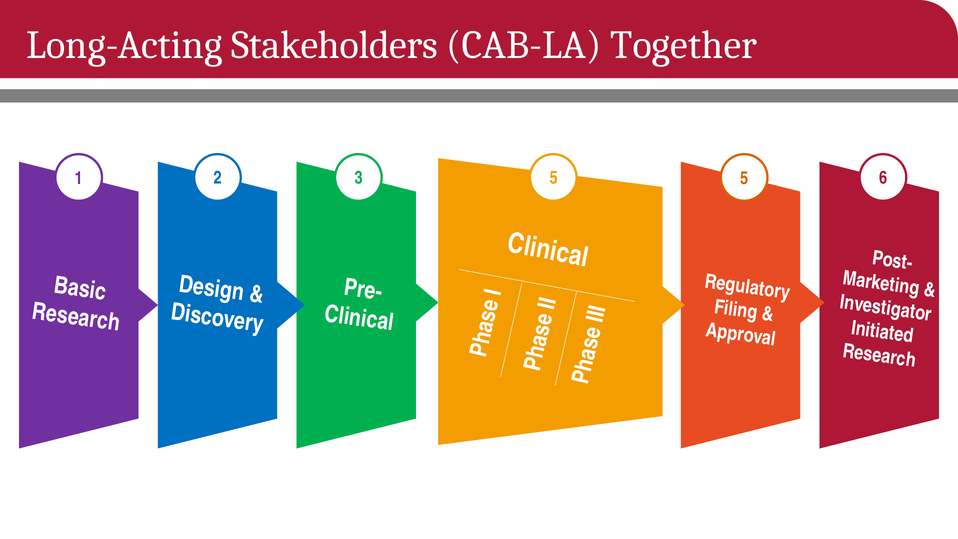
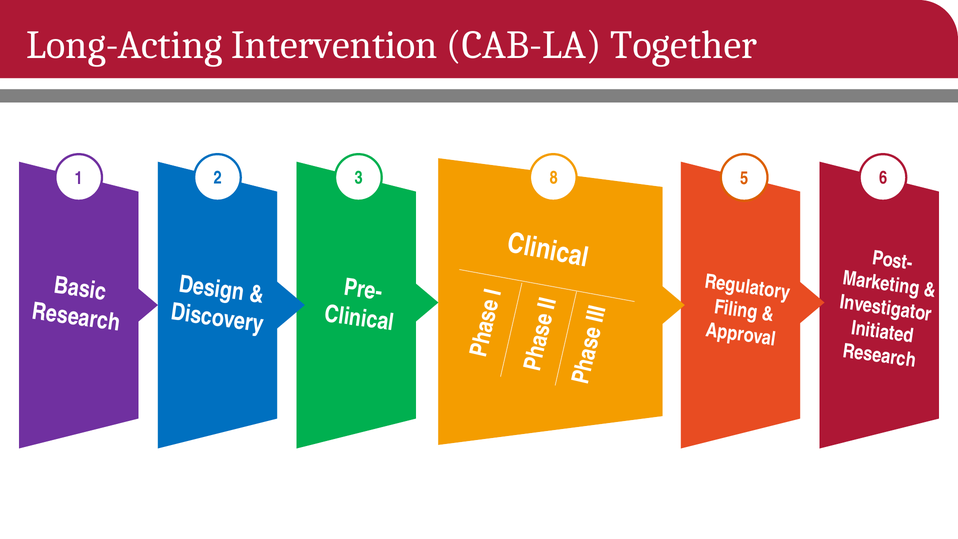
Stakeholders: Stakeholders -> Intervention
3 5: 5 -> 8
